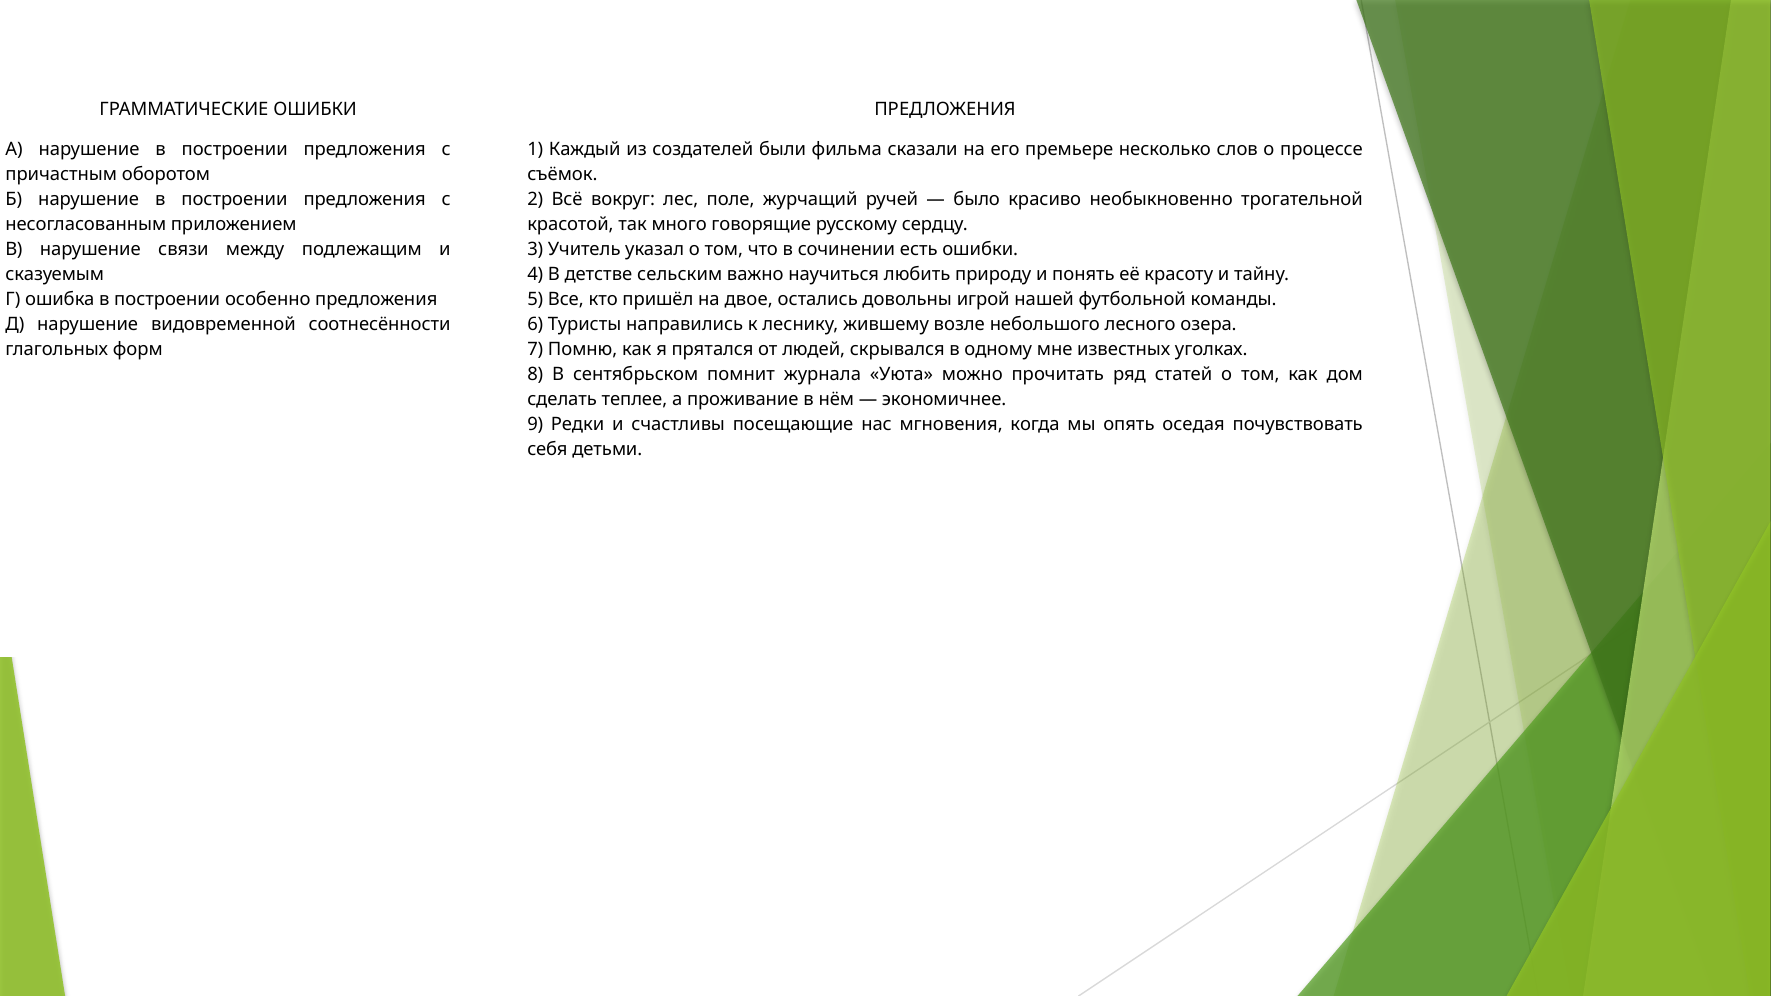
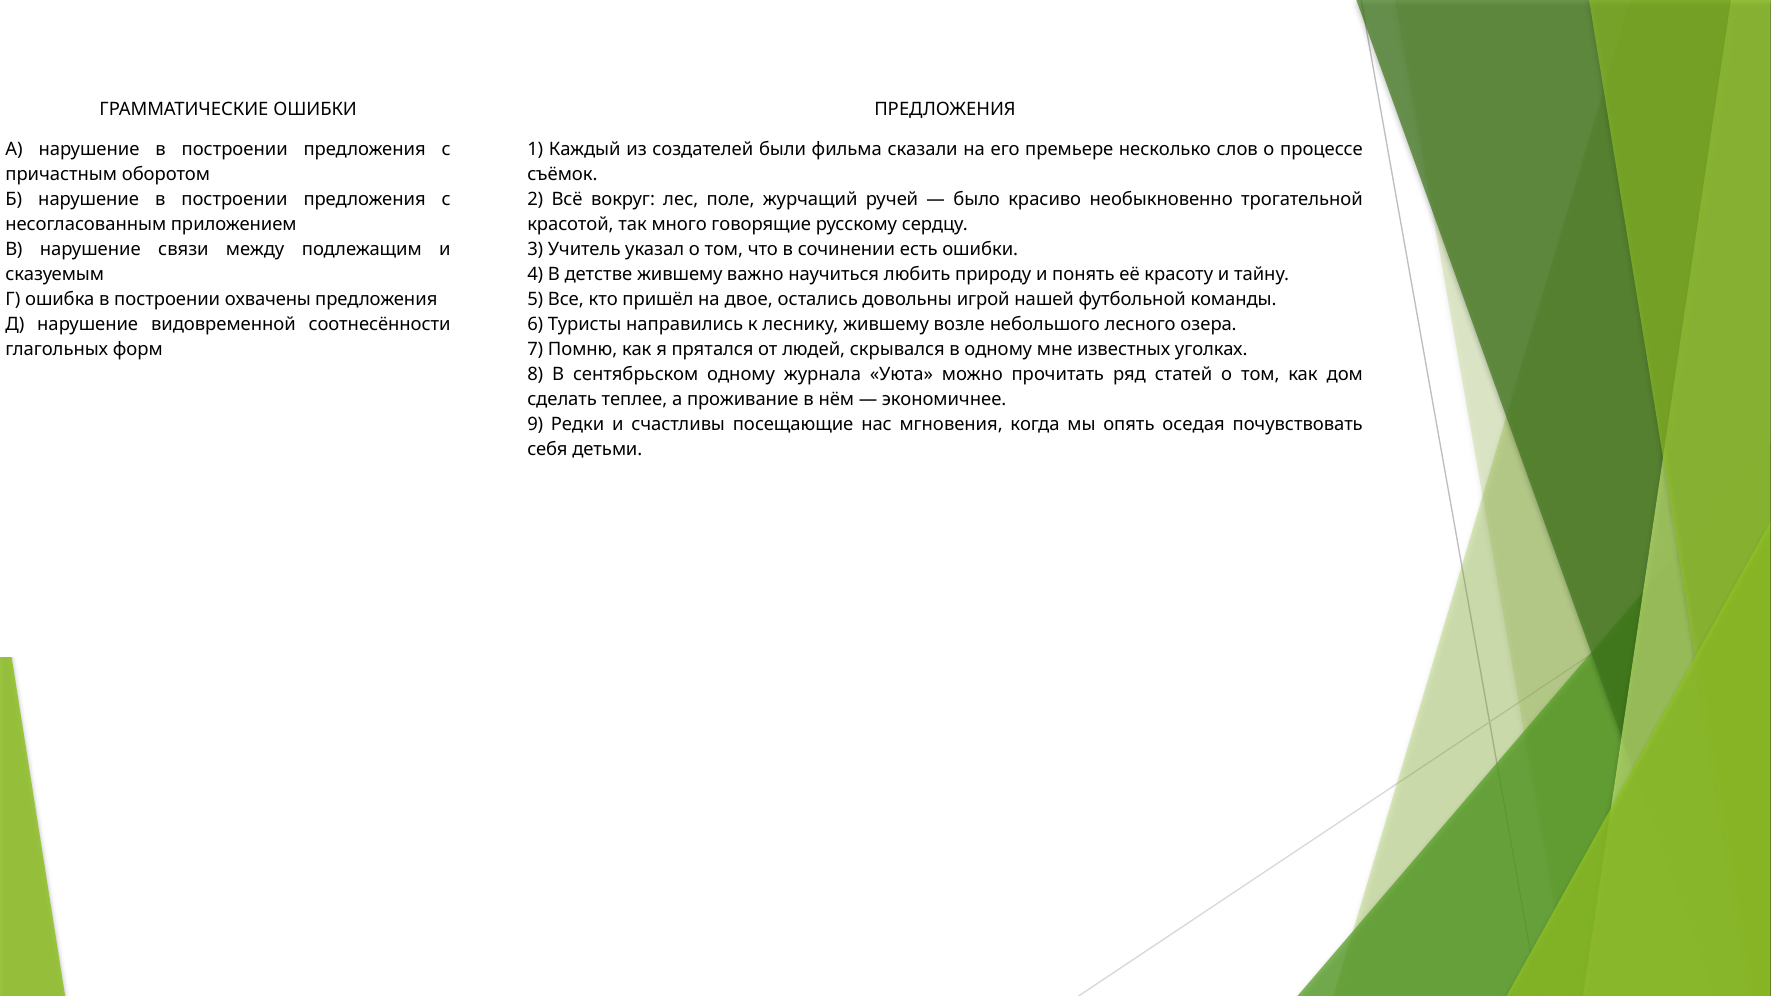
детстве сельским: сельским -> жившему
особенно: особенно -> охвачены
сентябрьском помнит: помнит -> одному
